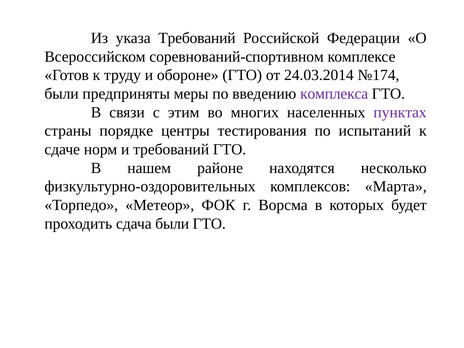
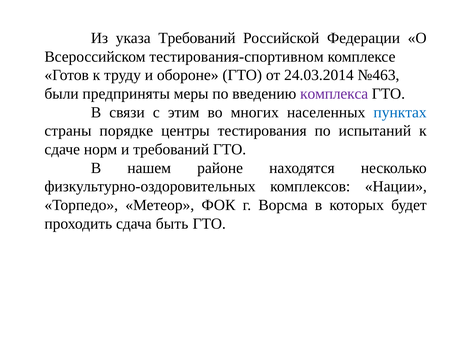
соревнований-спортивном: соревнований-спортивном -> тестирования-спортивном
№174: №174 -> №463
пунктах colour: purple -> blue
Марта: Марта -> Нации
сдача были: были -> быть
